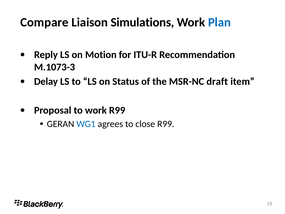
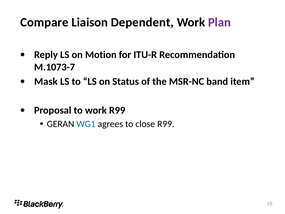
Simulations: Simulations -> Dependent
Plan colour: blue -> purple
M.1073-3: M.1073-3 -> M.1073-7
Delay: Delay -> Mask
draft: draft -> band
